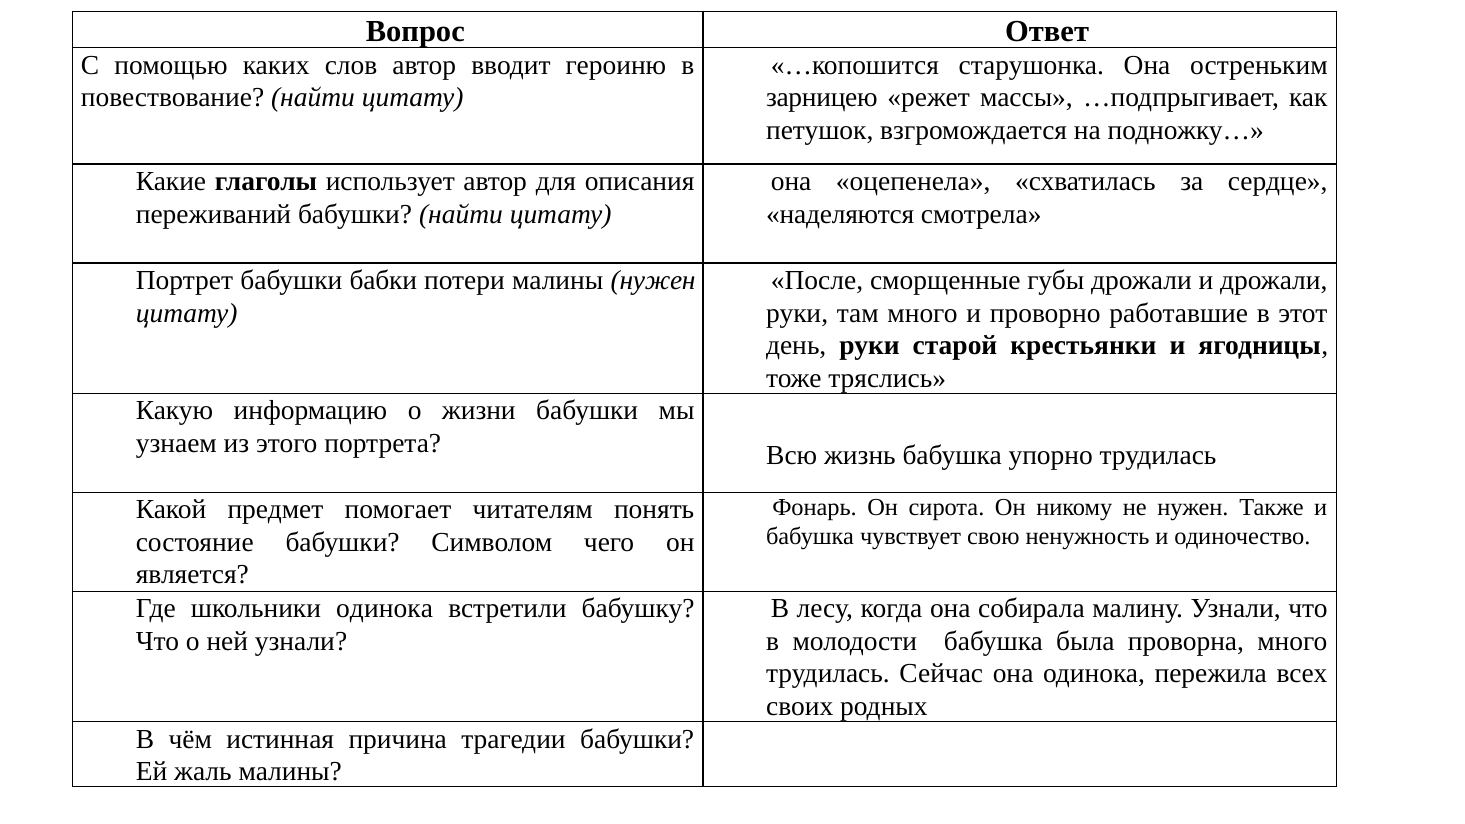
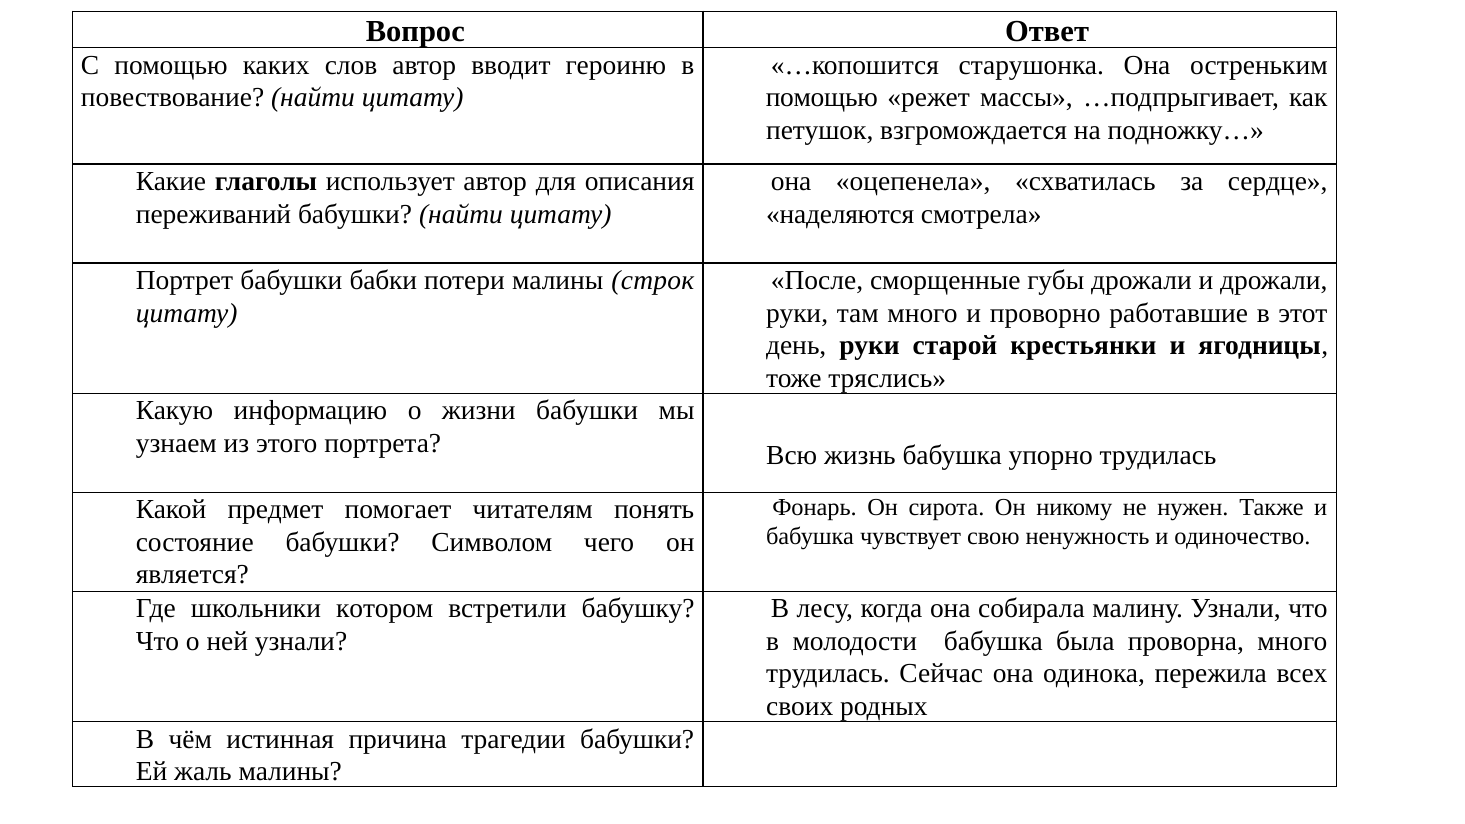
зарницею at (822, 98): зарницею -> помощью
малины нужен: нужен -> строк
школьники одинока: одинока -> котором
